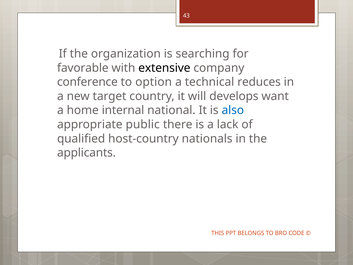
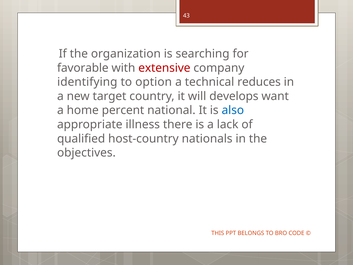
extensive colour: black -> red
conference: conference -> identifying
internal: internal -> percent
public: public -> illness
applicants: applicants -> objectives
